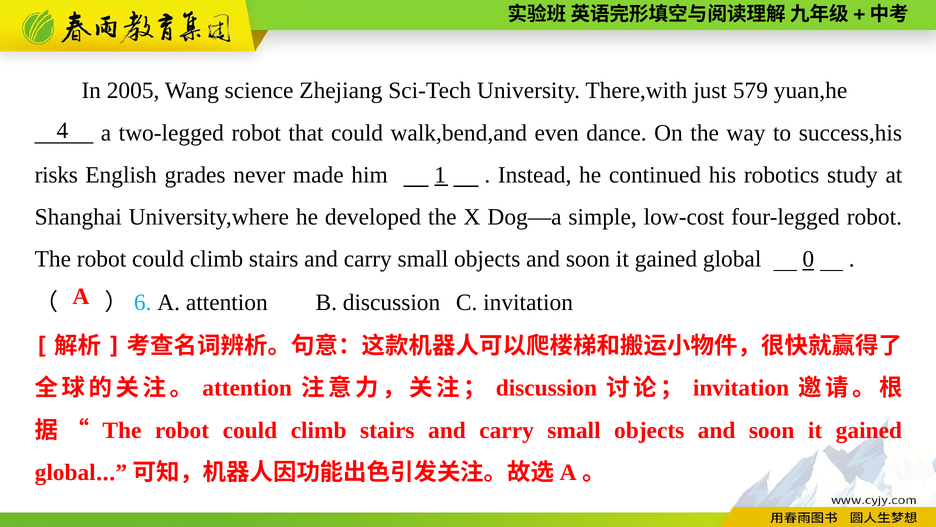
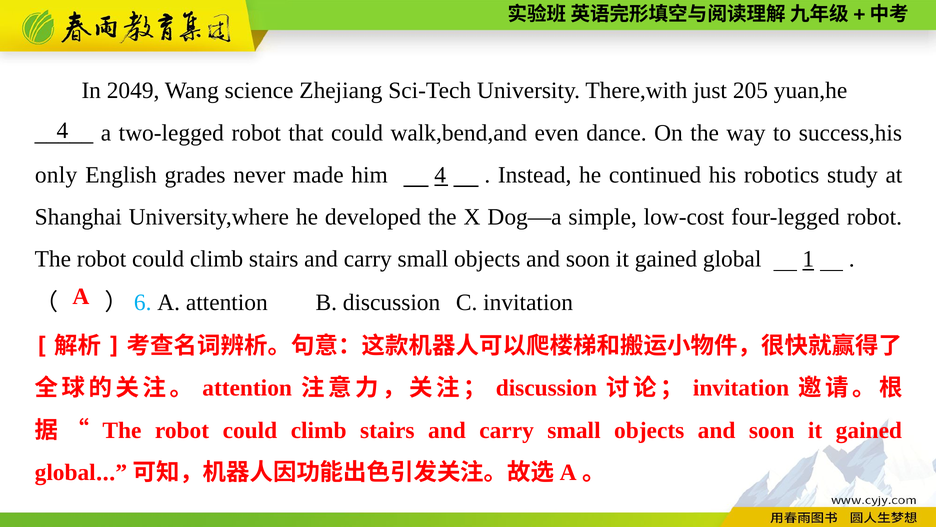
2005: 2005 -> 2049
579: 579 -> 205
risks: risks -> only
him 1: 1 -> 4
0: 0 -> 1
